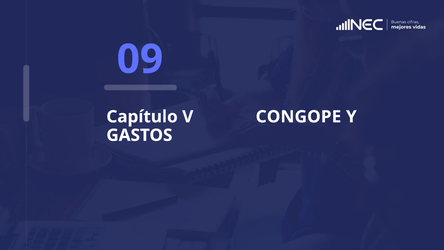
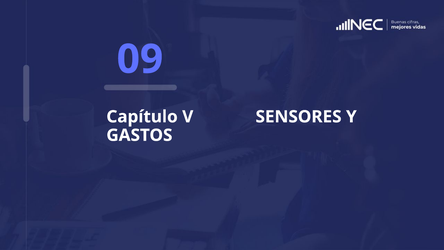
CONGOPE: CONGOPE -> SENSORES
